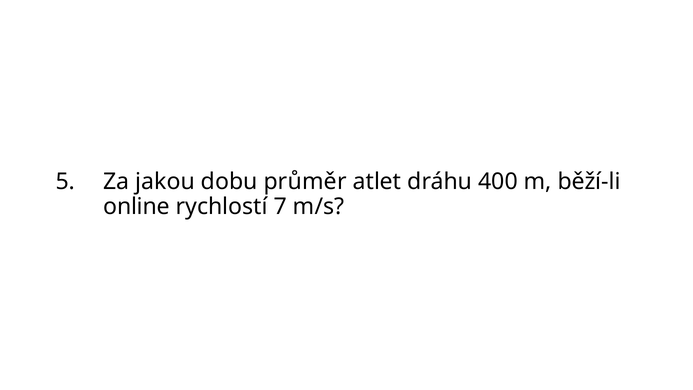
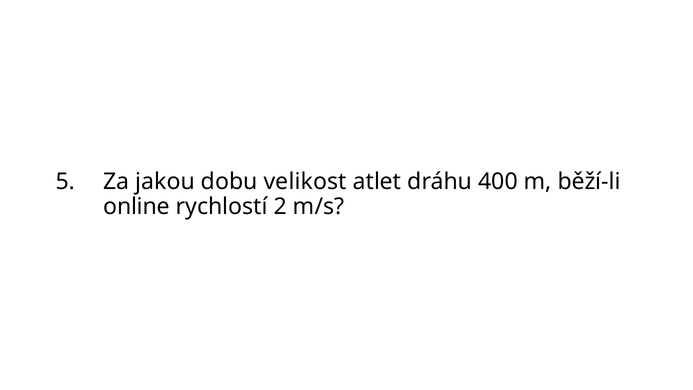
průměr: průměr -> velikost
7: 7 -> 2
